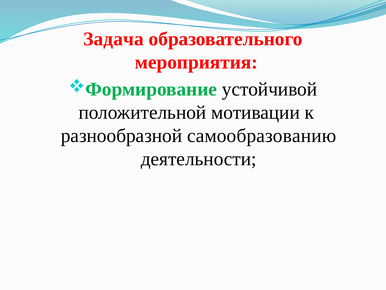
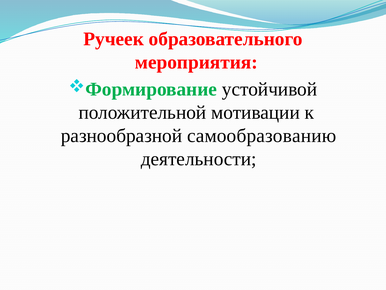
Задача: Задача -> Ручеек
